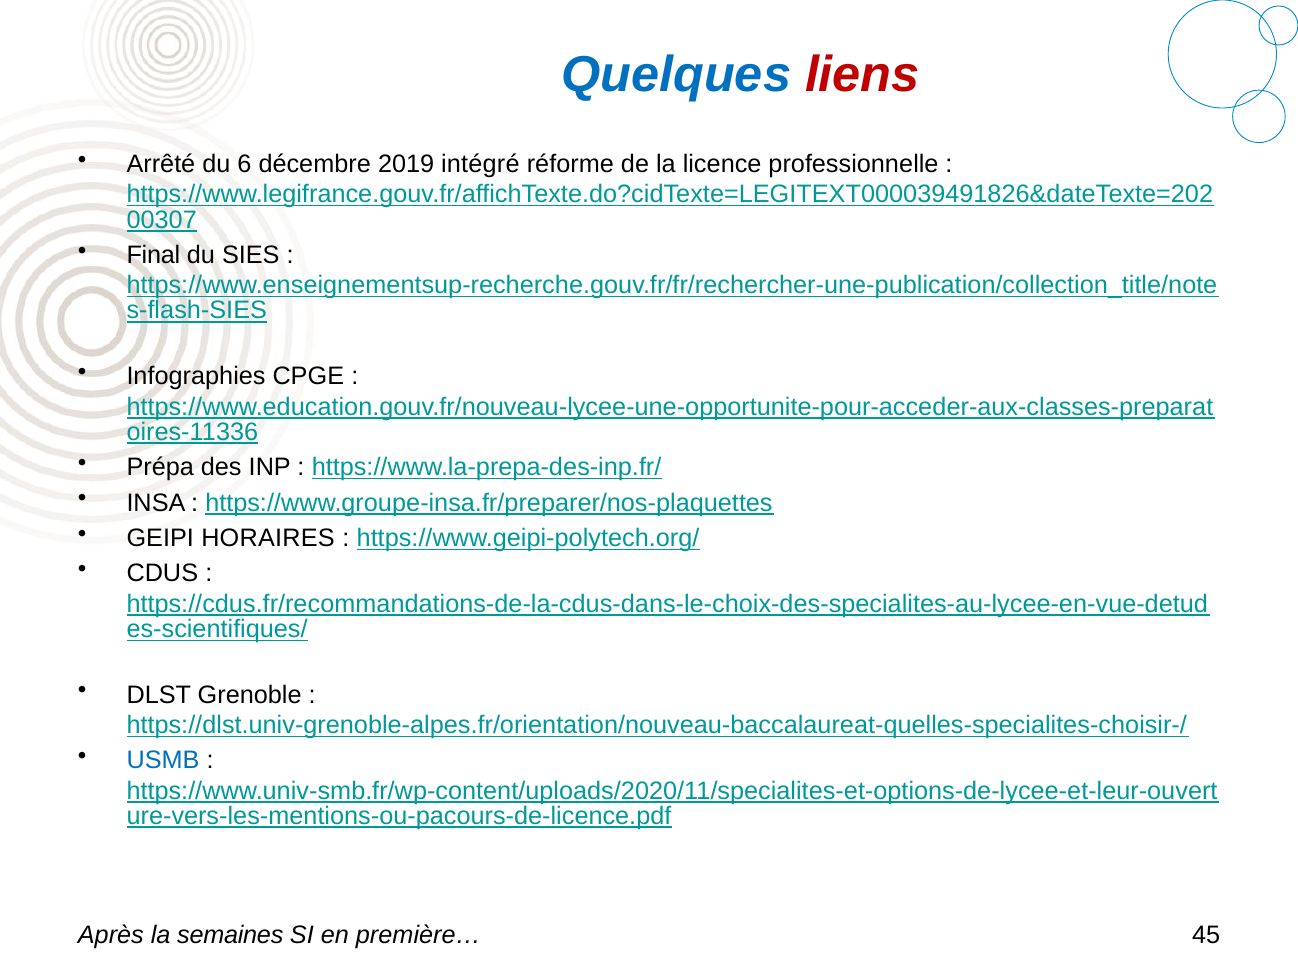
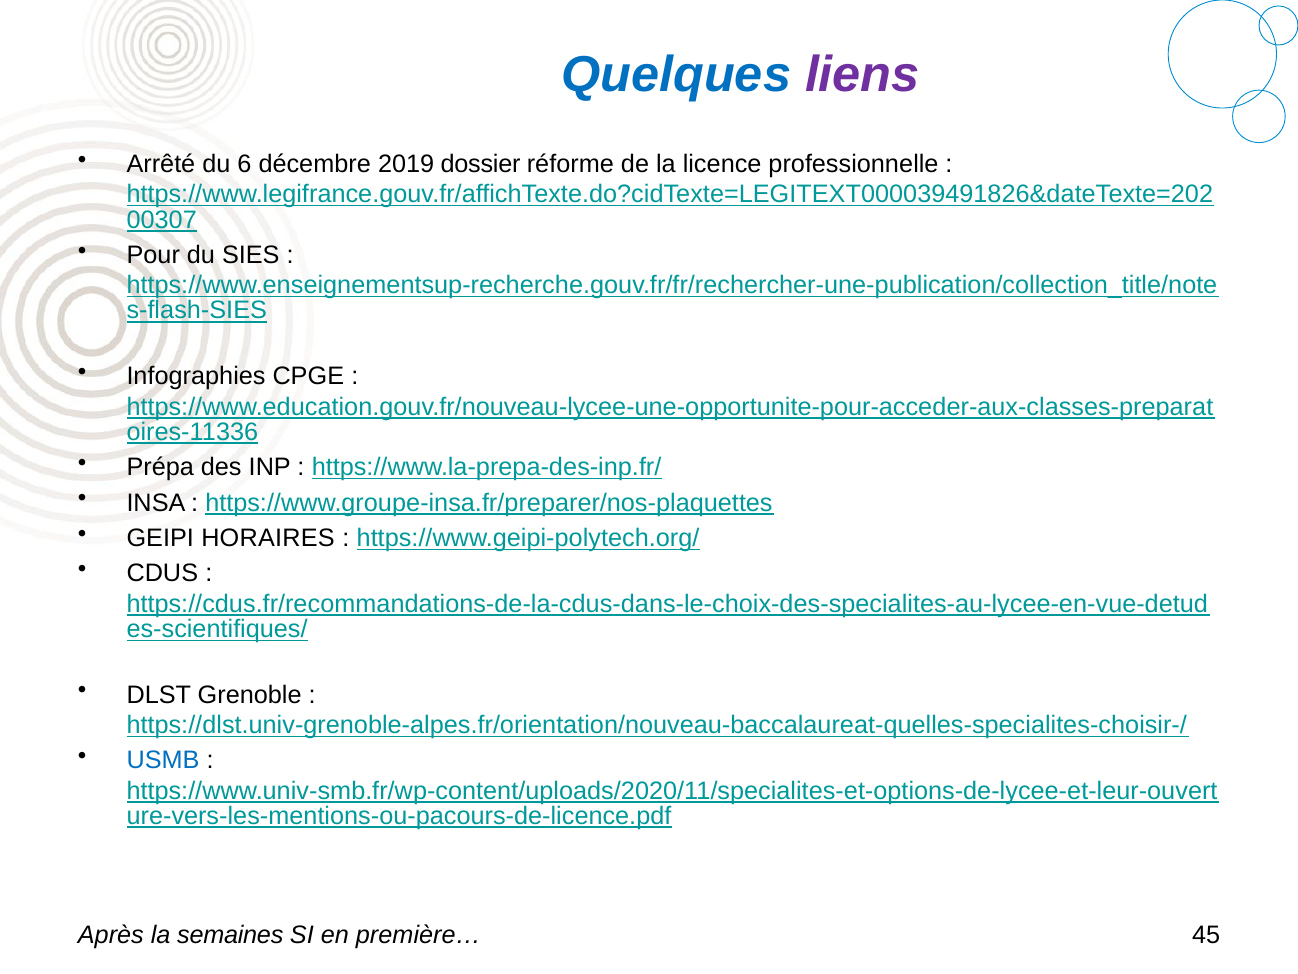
liens colour: red -> purple
intégré: intégré -> dossier
Final: Final -> Pour
